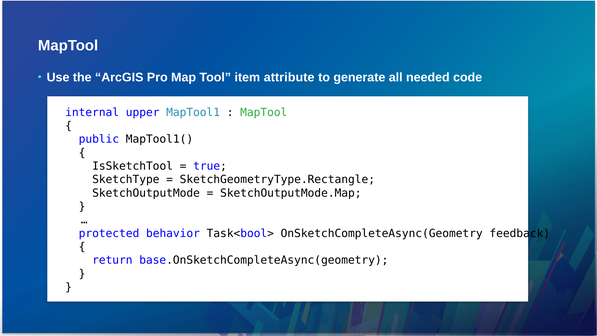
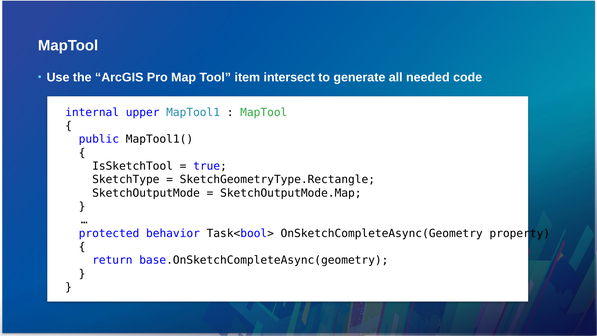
attribute: attribute -> intersect
feedback: feedback -> property
